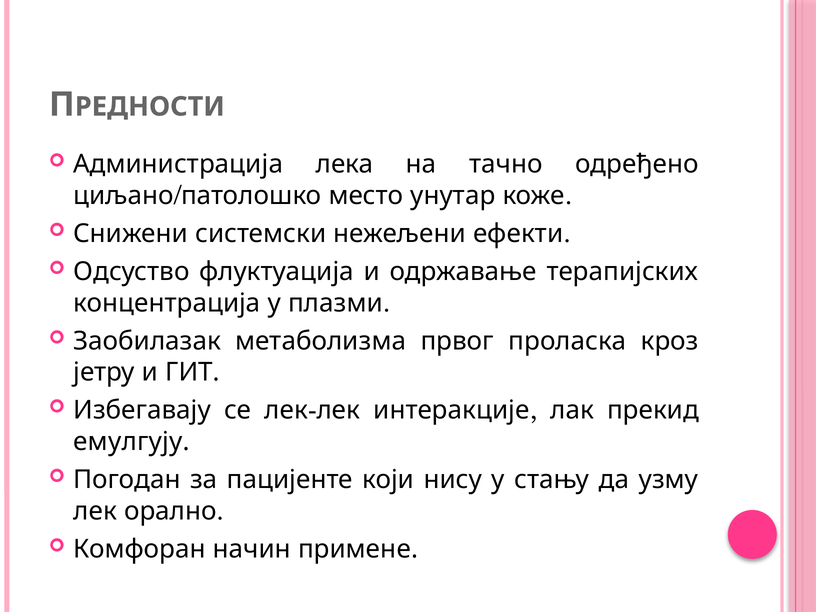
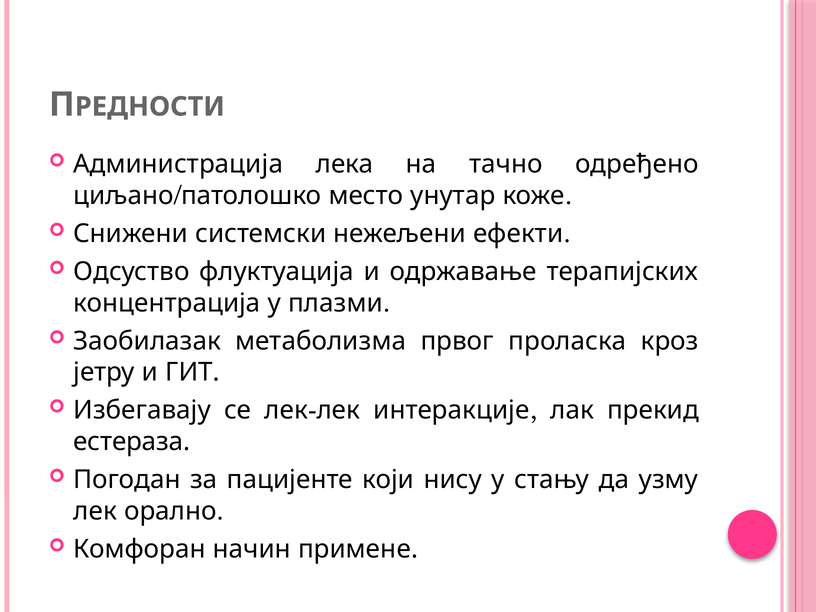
емулгују: емулгују -> естераза
